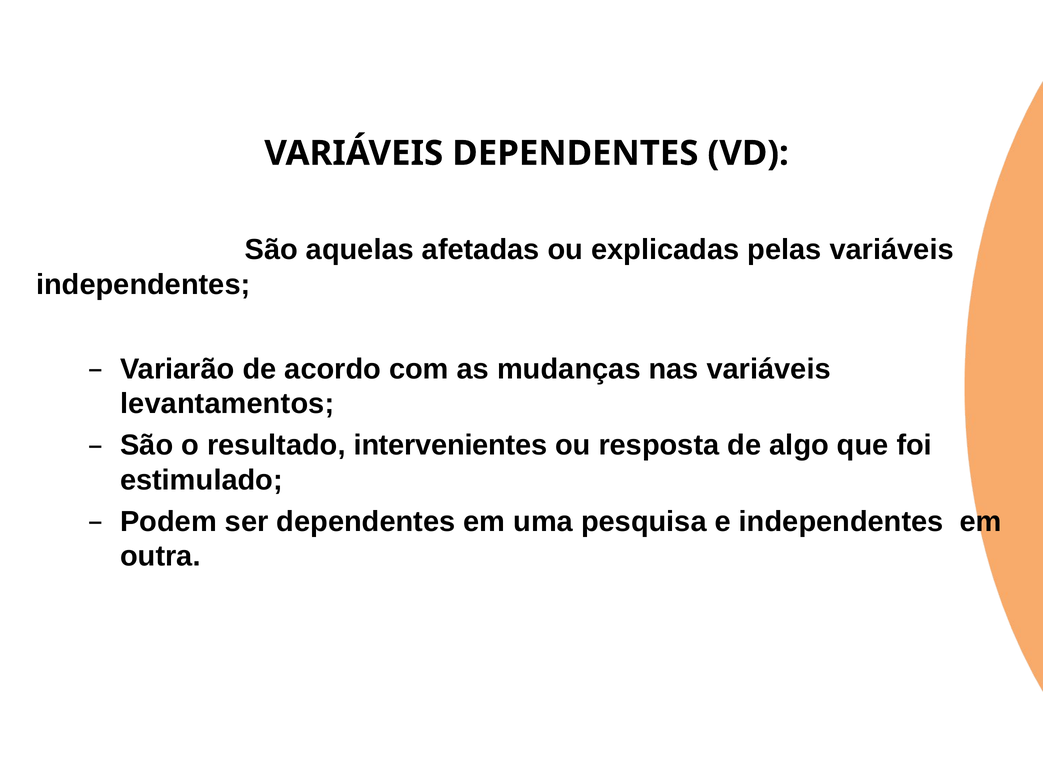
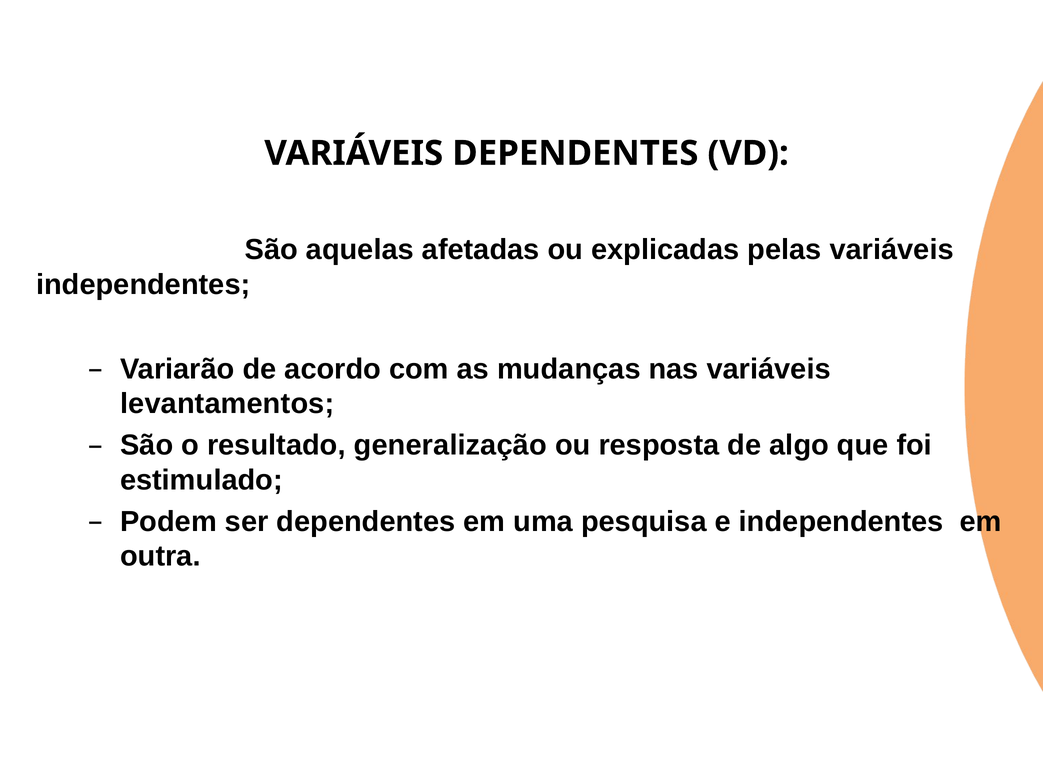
intervenientes: intervenientes -> generalização
